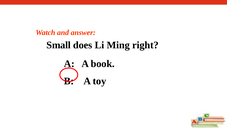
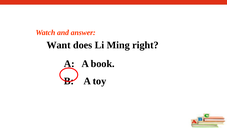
Small: Small -> Want
